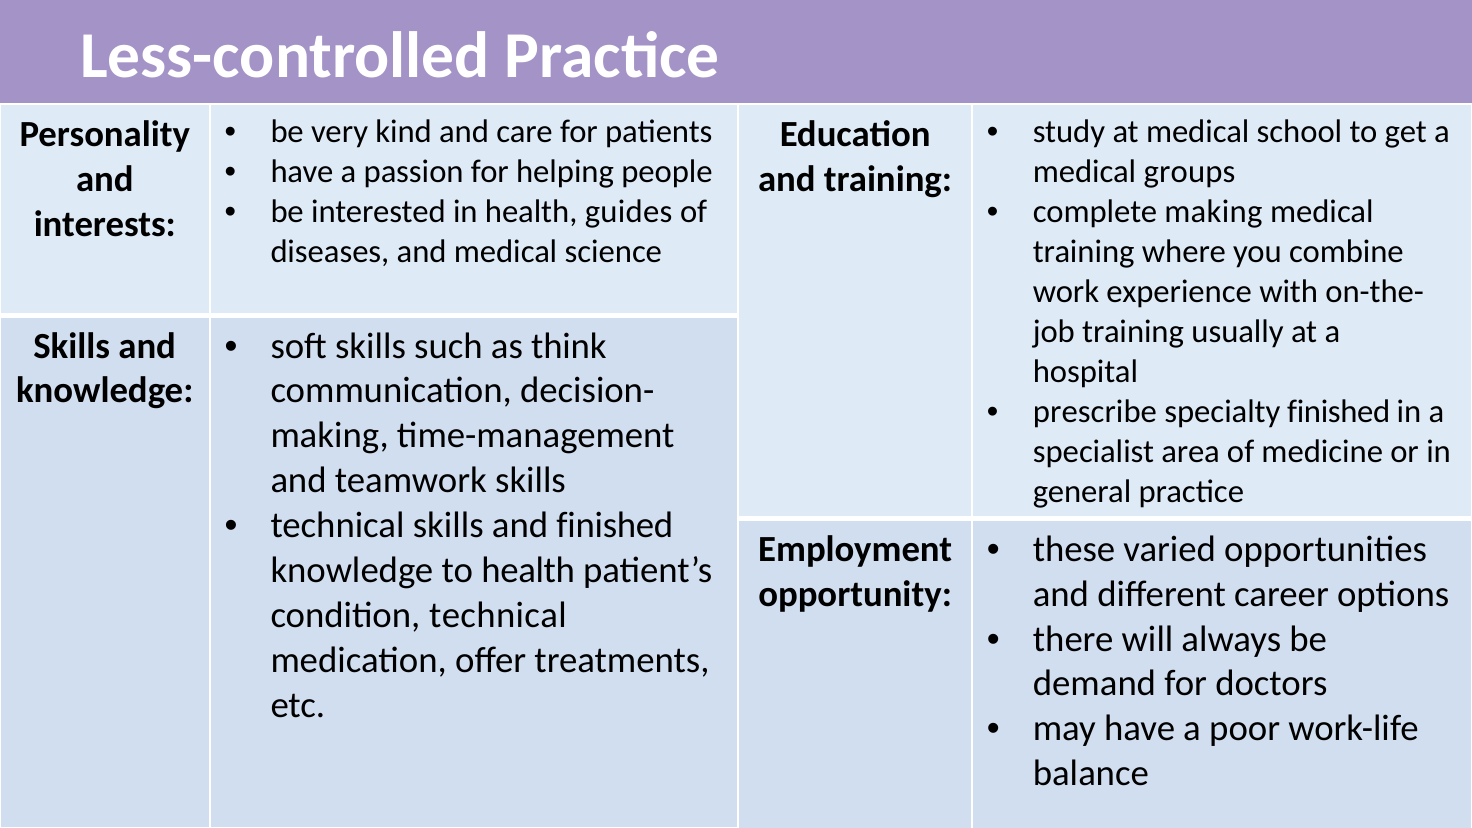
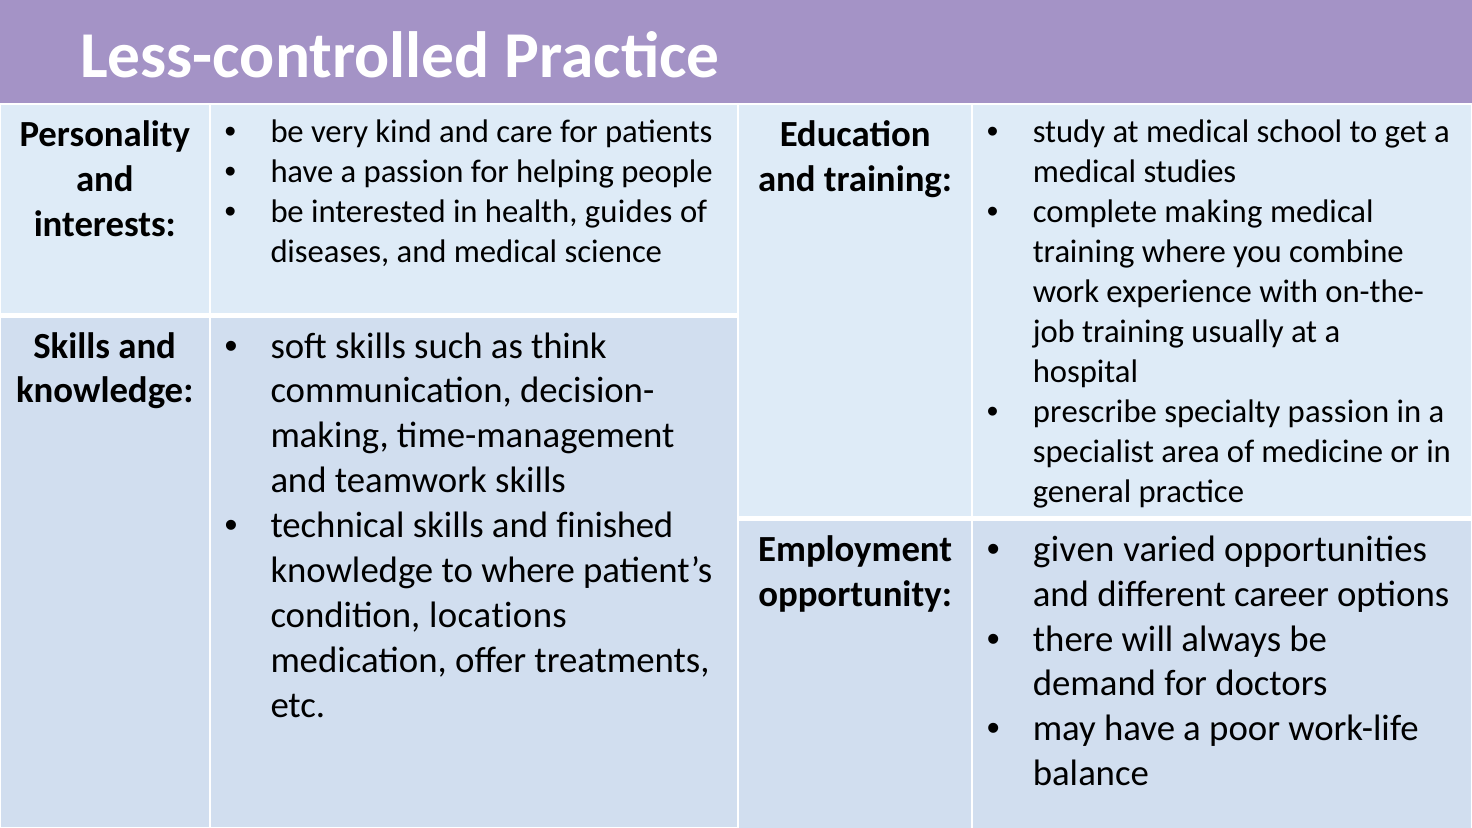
groups: groups -> studies
specialty finished: finished -> passion
these: these -> given
to health: health -> where
condition technical: technical -> locations
